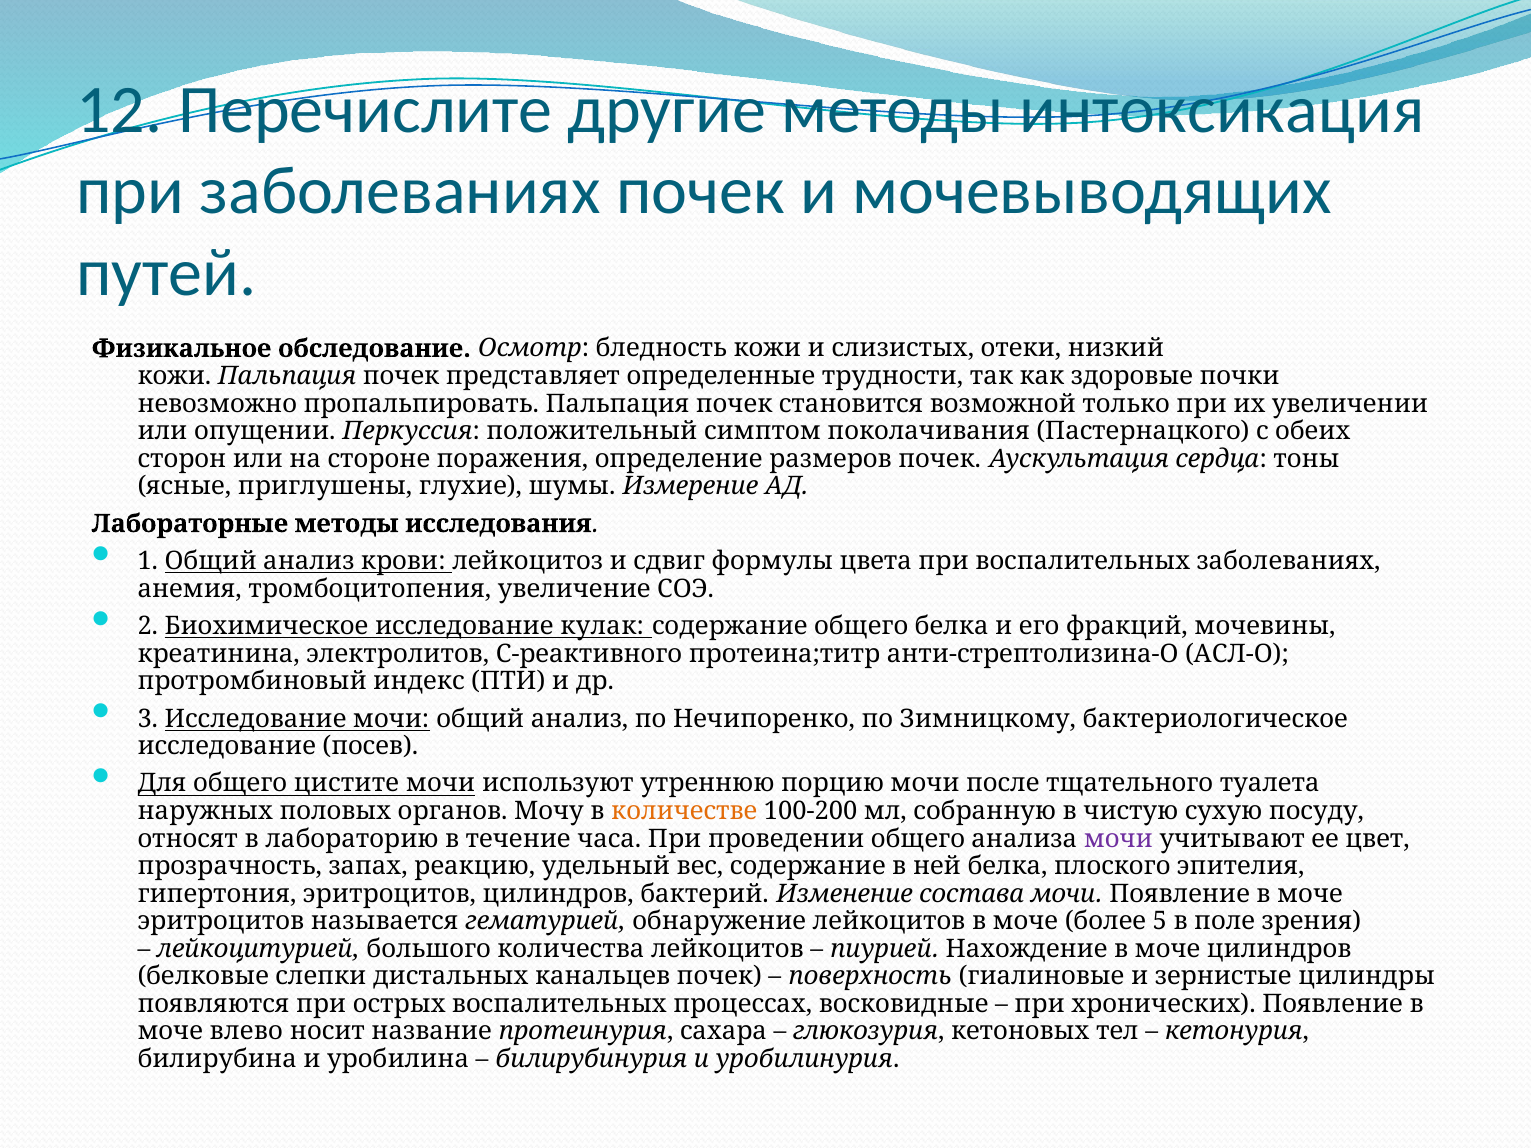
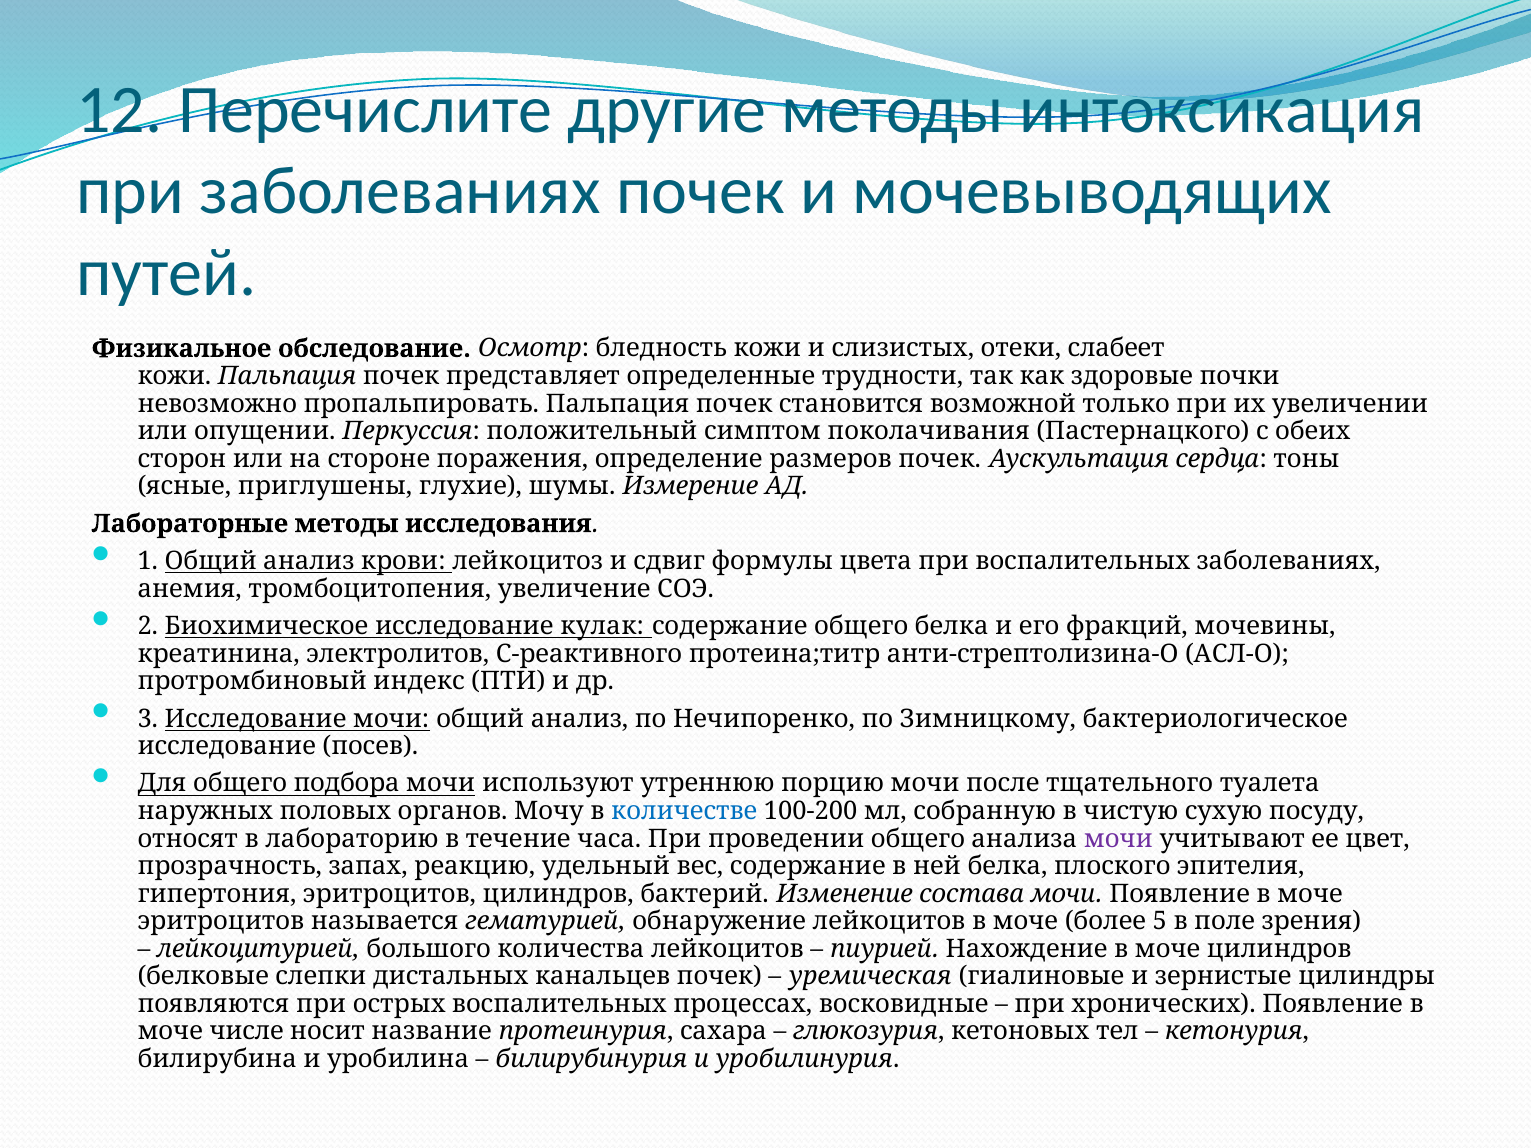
низкий: низкий -> слабеет
цистите: цистите -> подбора
количестве colour: orange -> blue
поверхность: поверхность -> уремическая
влево: влево -> числе
